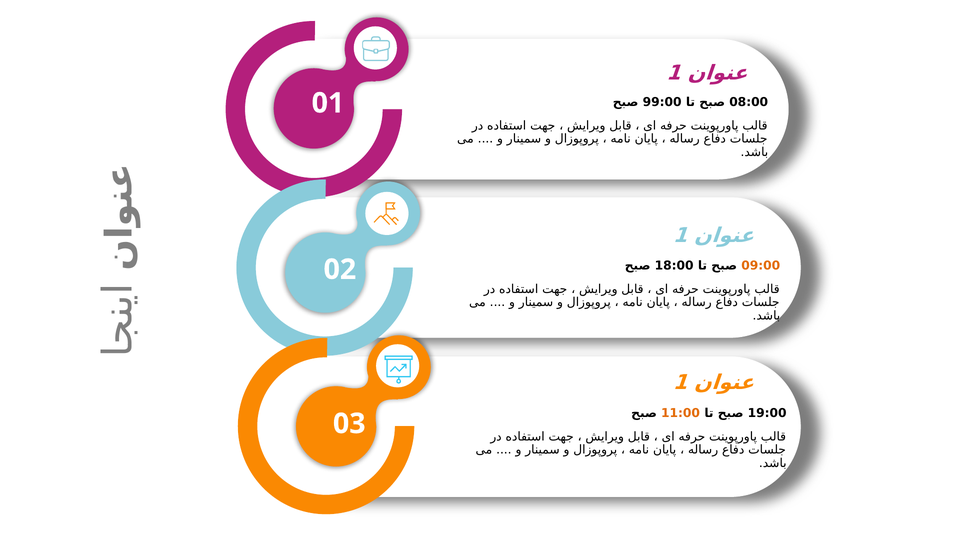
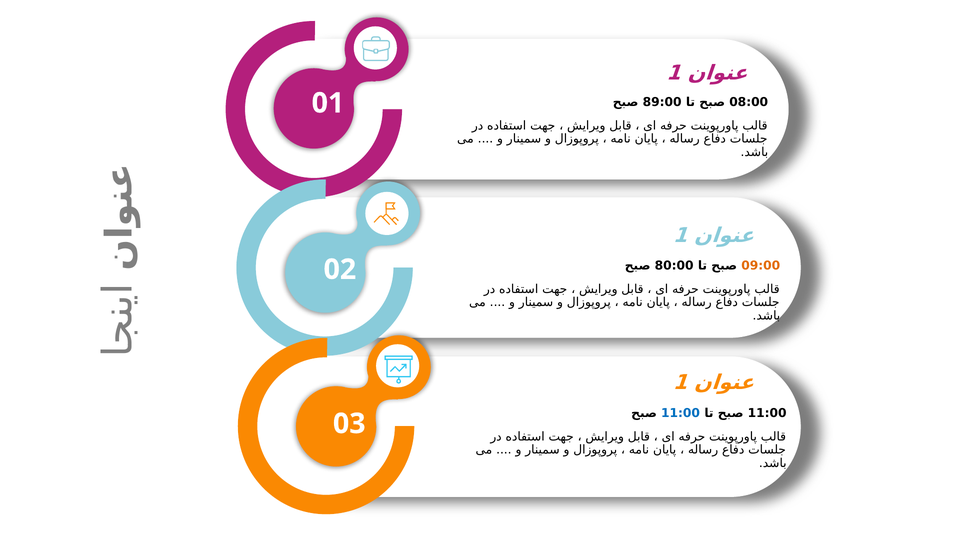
99:00: 99:00 -> 89:00
18:00: 18:00 -> 80:00
11:00 at (681, 413) colour: orange -> blue
19:00 at (767, 413): 19:00 -> 11:00
